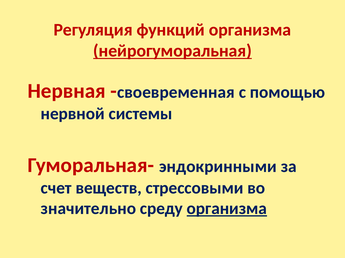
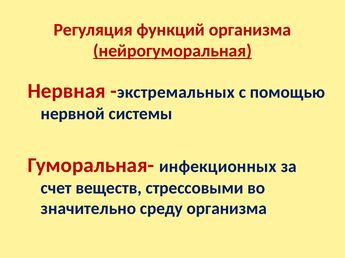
своевременная: своевременная -> экстремальных
эндокринными: эндокринными -> инфекционных
организма at (227, 209) underline: present -> none
